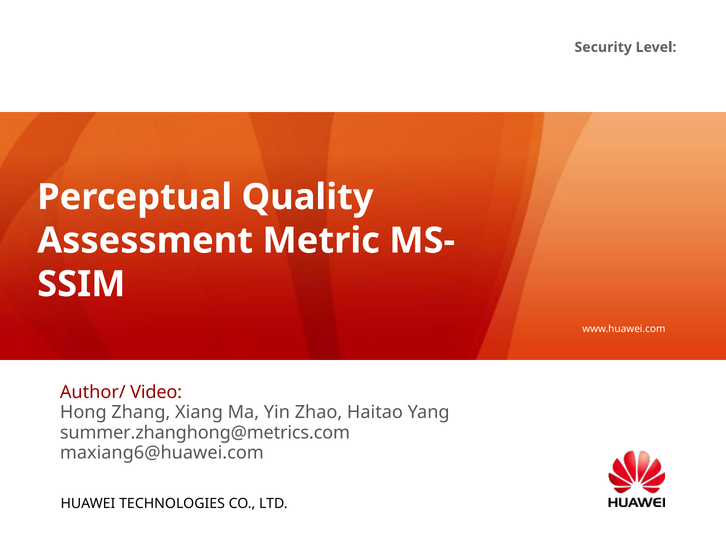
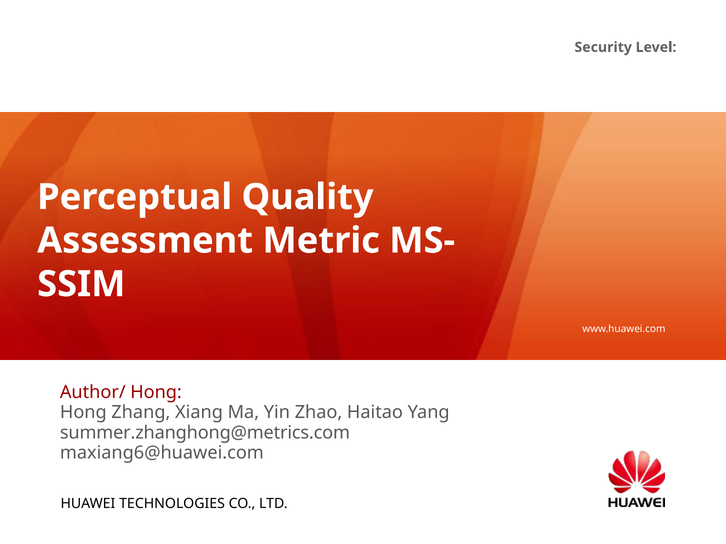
Author/ Video: Video -> Hong
